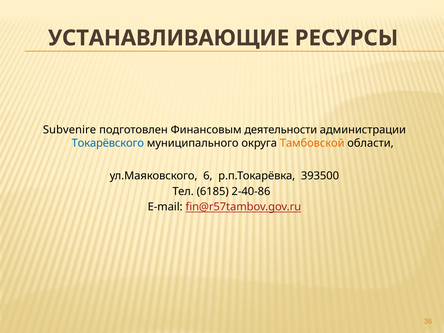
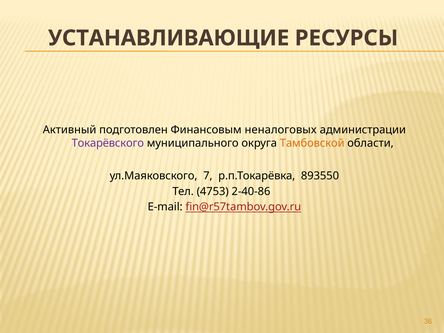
Subvenire: Subvenire -> Активный
деятельности: деятельности -> неналоговых
Токарёвского colour: blue -> purple
6: 6 -> 7
393500: 393500 -> 893550
6185: 6185 -> 4753
